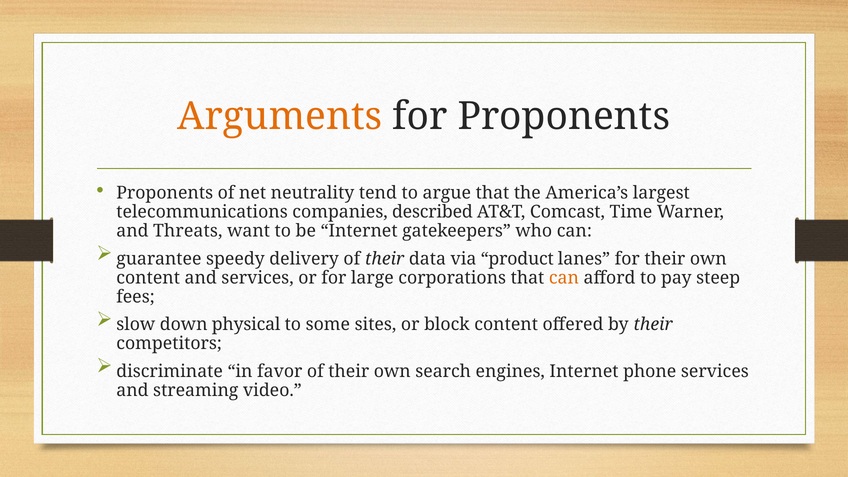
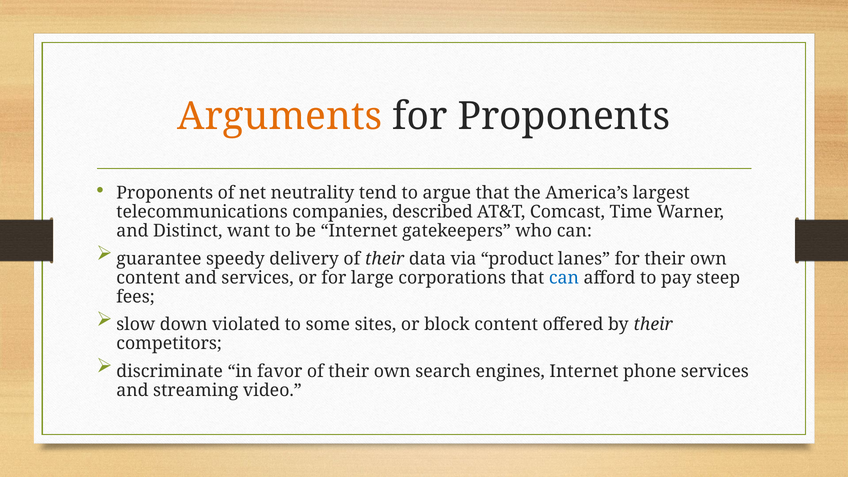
Threats: Threats -> Distinct
can at (564, 278) colour: orange -> blue
physical: physical -> violated
